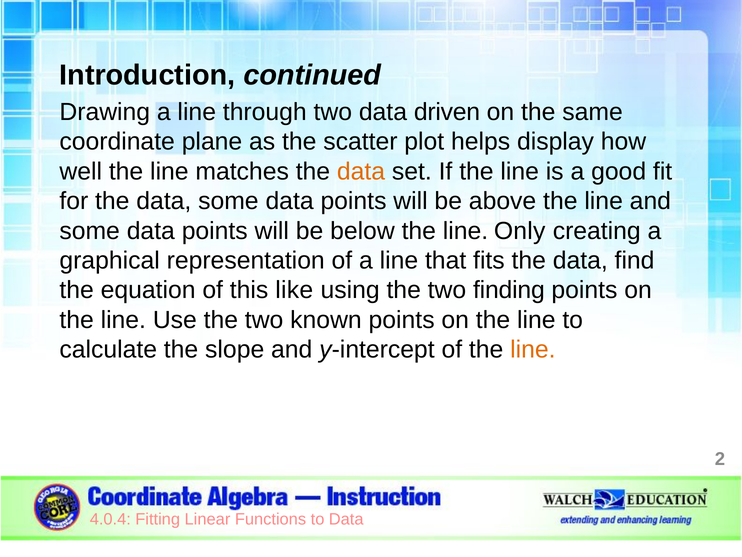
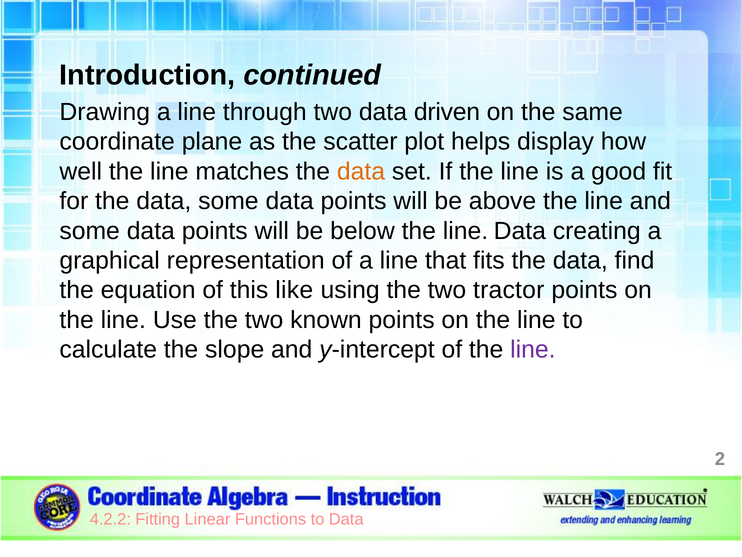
line Only: Only -> Data
finding: finding -> tractor
line at (533, 349) colour: orange -> purple
4.0.4: 4.0.4 -> 4.2.2
